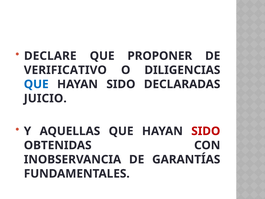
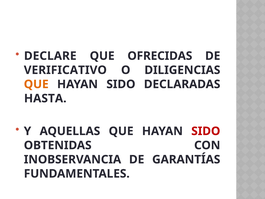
PROPONER: PROPONER -> OFRECIDAS
QUE at (36, 84) colour: blue -> orange
JUICIO: JUICIO -> HASTA
